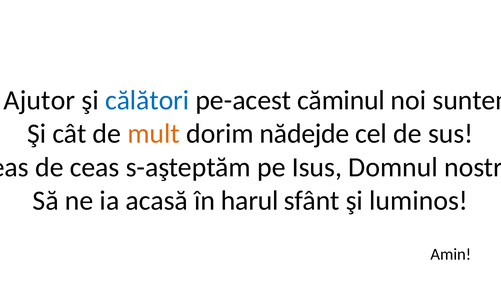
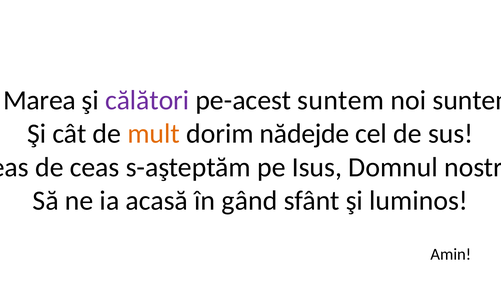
Ajutor: Ajutor -> Marea
călători colour: blue -> purple
pe-acest căminul: căminul -> suntem
harul: harul -> gând
